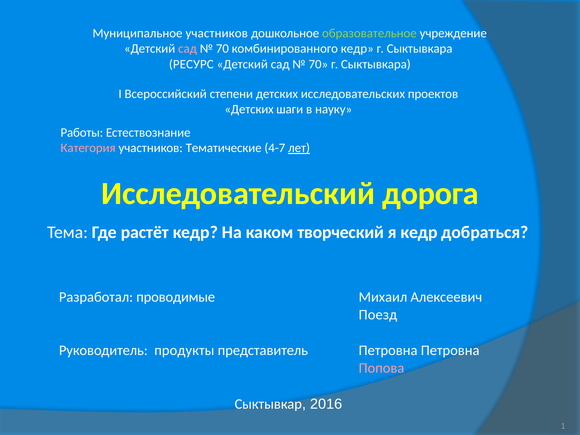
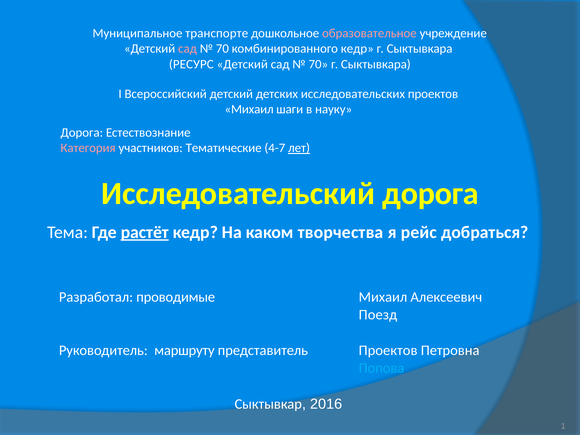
Муниципальное участников: участников -> транспорте
образовательное colour: light green -> pink
Всероссийский степени: степени -> детский
Детских at (249, 109): Детских -> Михаил
Работы at (82, 133): Работы -> Дорога
растёт underline: none -> present
творческий: творческий -> творчества
я кедр: кедр -> рейс
продукты: продукты -> маршруту
представитель Петровна: Петровна -> Проектов
Попова colour: pink -> light blue
